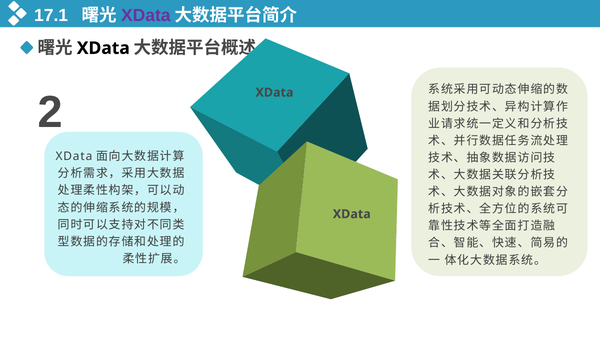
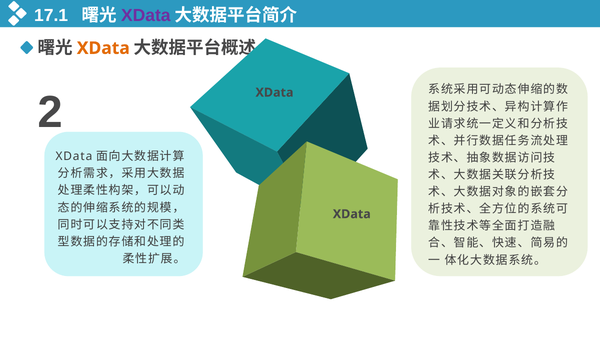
XData at (103, 48) colour: black -> orange
